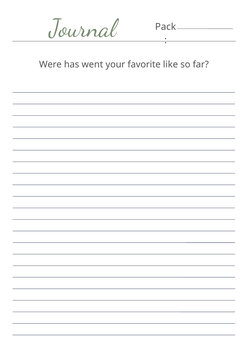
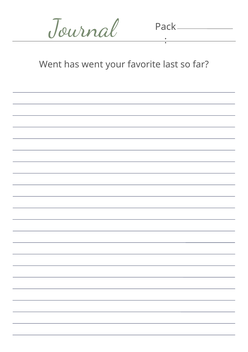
Were at (50, 64): Were -> Went
like: like -> last
